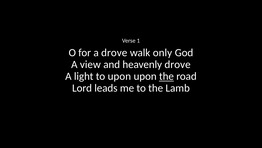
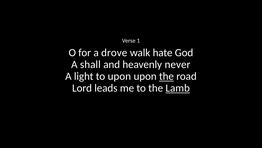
only: only -> hate
view: view -> shall
heavenly drove: drove -> never
Lamb underline: none -> present
